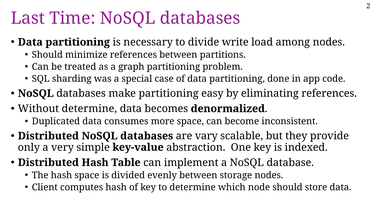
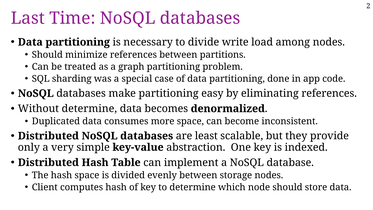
vary: vary -> least
